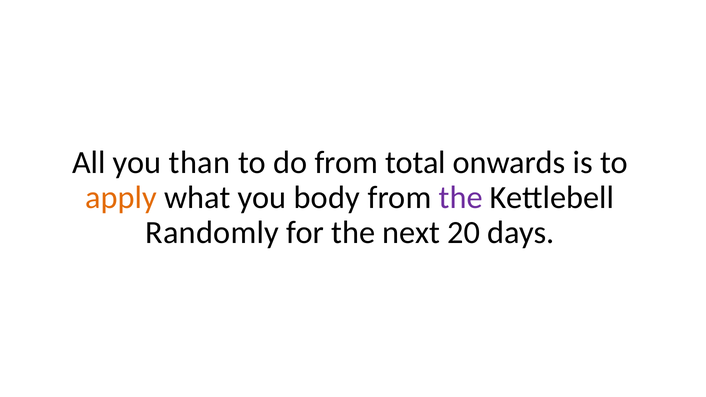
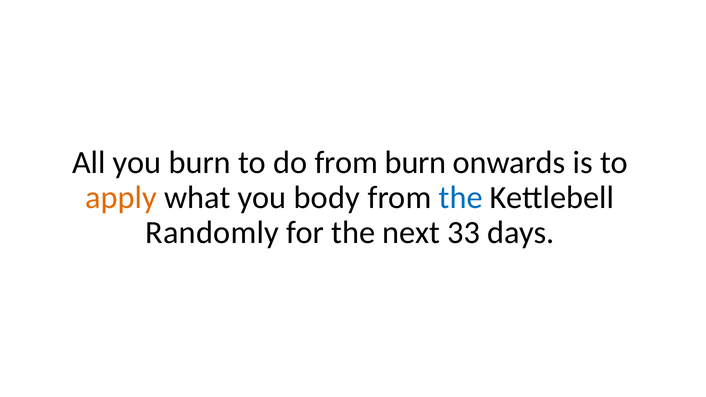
you than: than -> burn
from total: total -> burn
the at (461, 198) colour: purple -> blue
20: 20 -> 33
